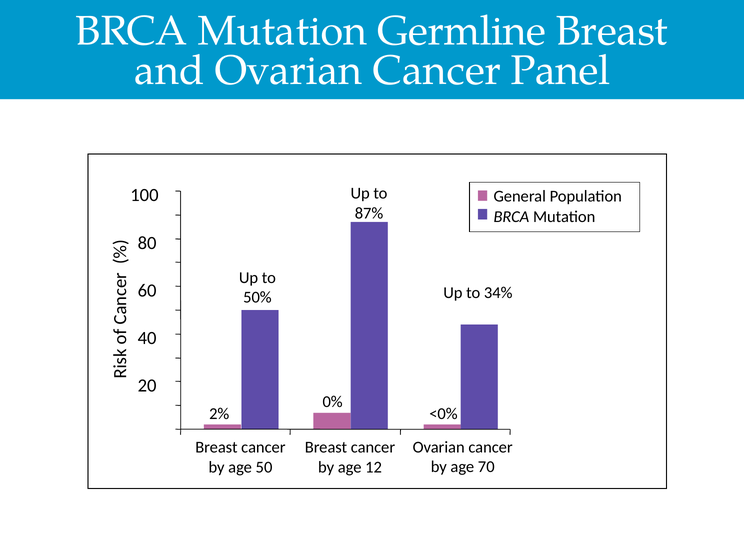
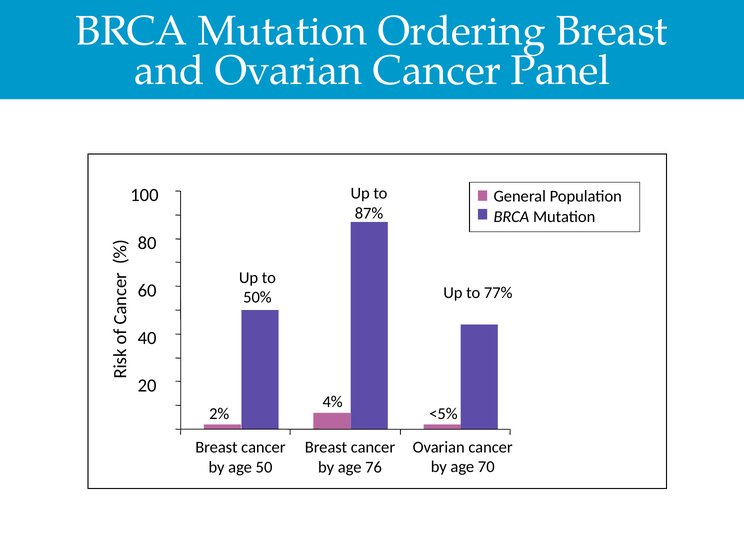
Germline: Germline -> Ordering
34%: 34% -> 77%
0%: 0% -> 4%
<0%: <0% -> <5%
12: 12 -> 76
